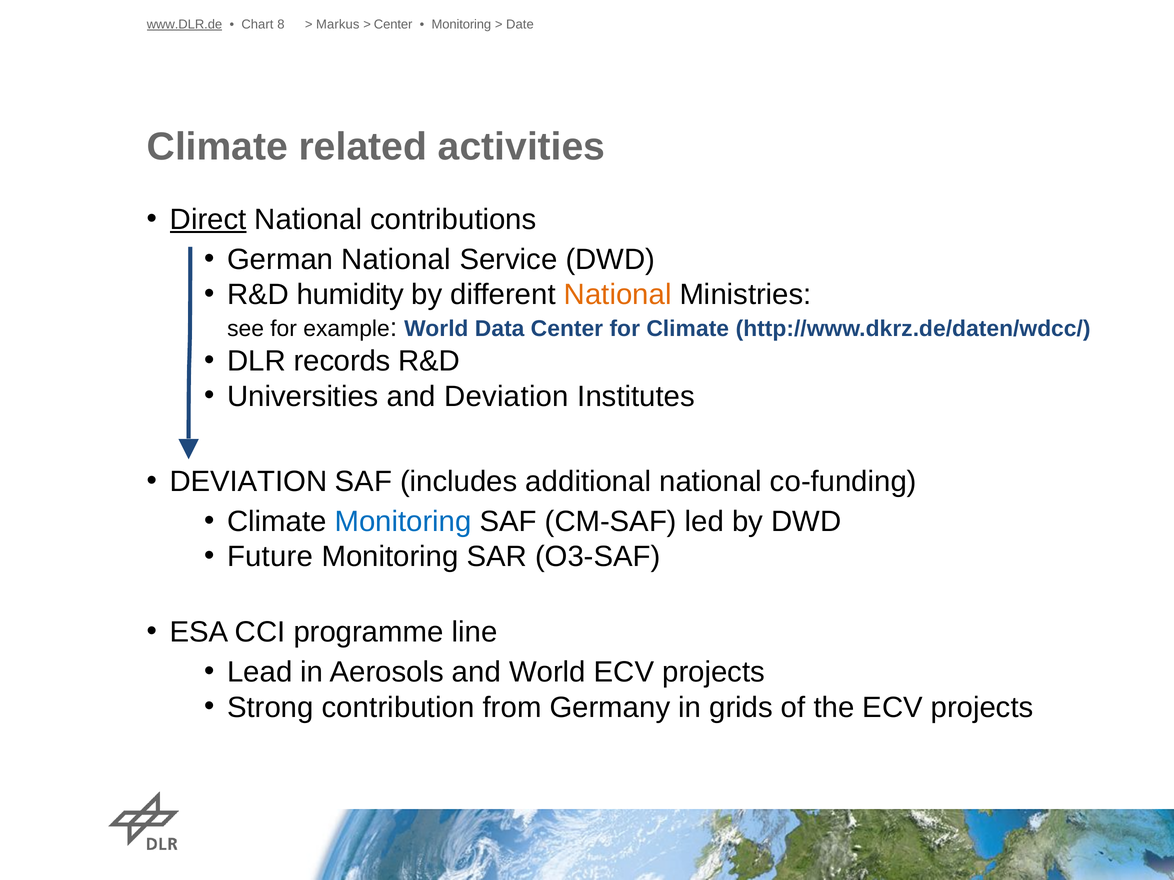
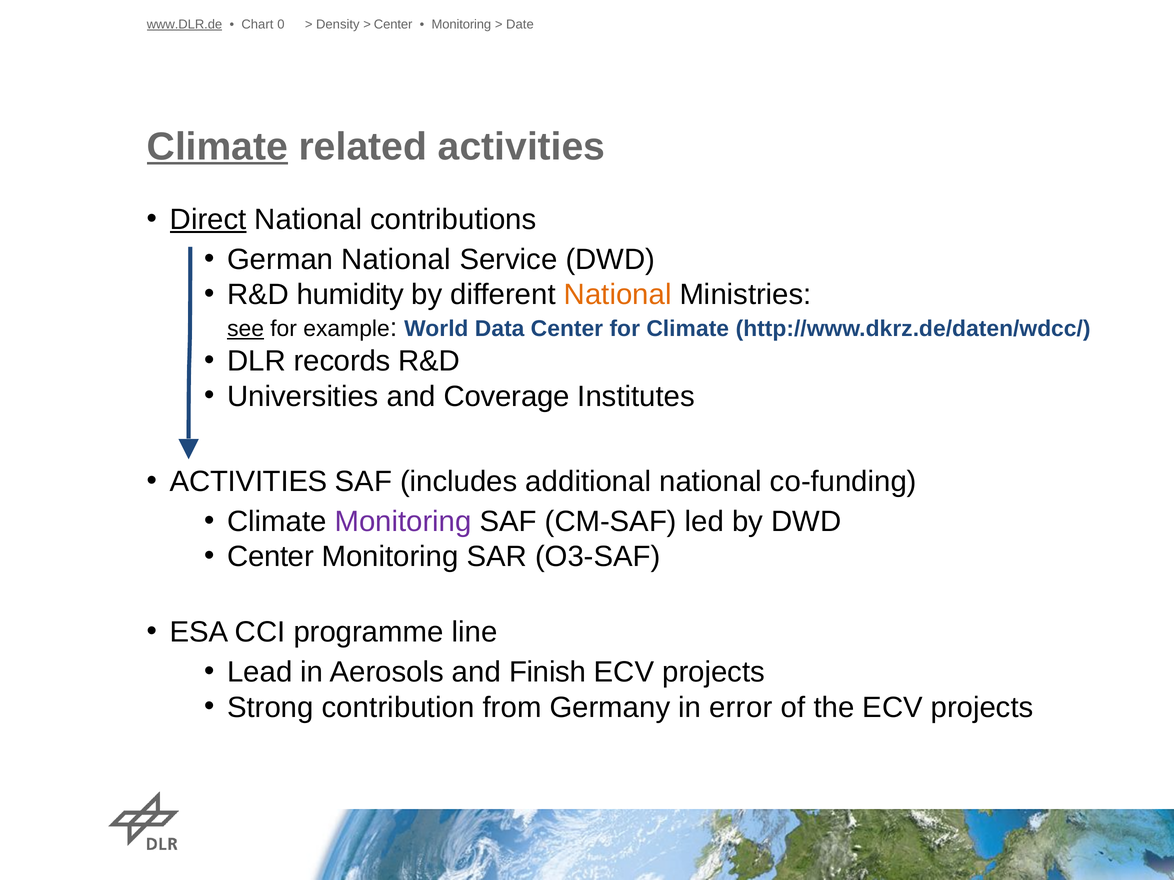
8: 8 -> 0
Markus: Markus -> Density
Climate at (217, 147) underline: none -> present
see underline: none -> present
and Deviation: Deviation -> Coverage
DEVIATION at (249, 482): DEVIATION -> ACTIVITIES
Monitoring at (403, 522) colour: blue -> purple
Future at (270, 557): Future -> Center
and World: World -> Finish
grids: grids -> error
